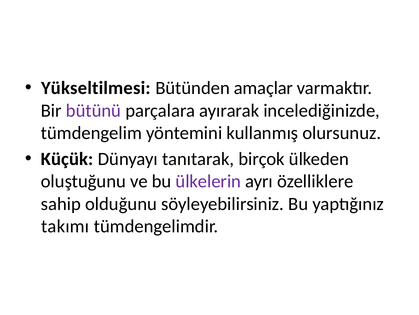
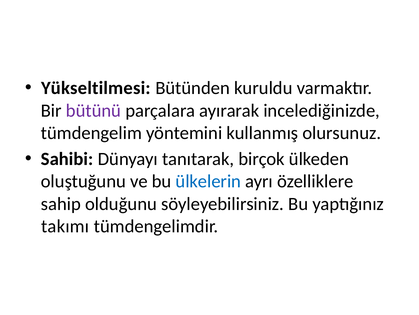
amaçlar: amaçlar -> kuruldu
Küçük: Küçük -> Sahibi
ülkelerin colour: purple -> blue
